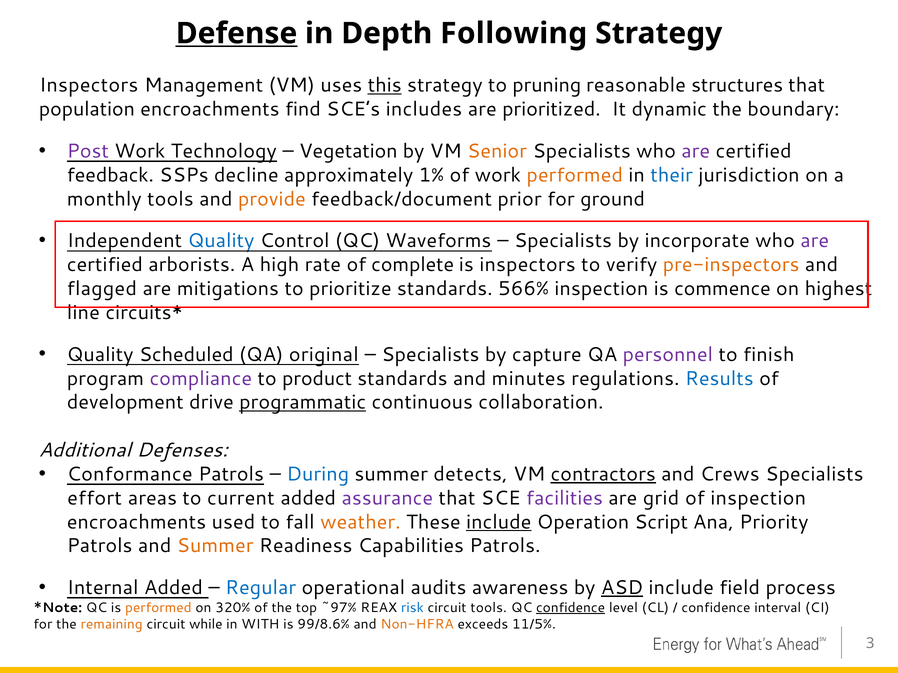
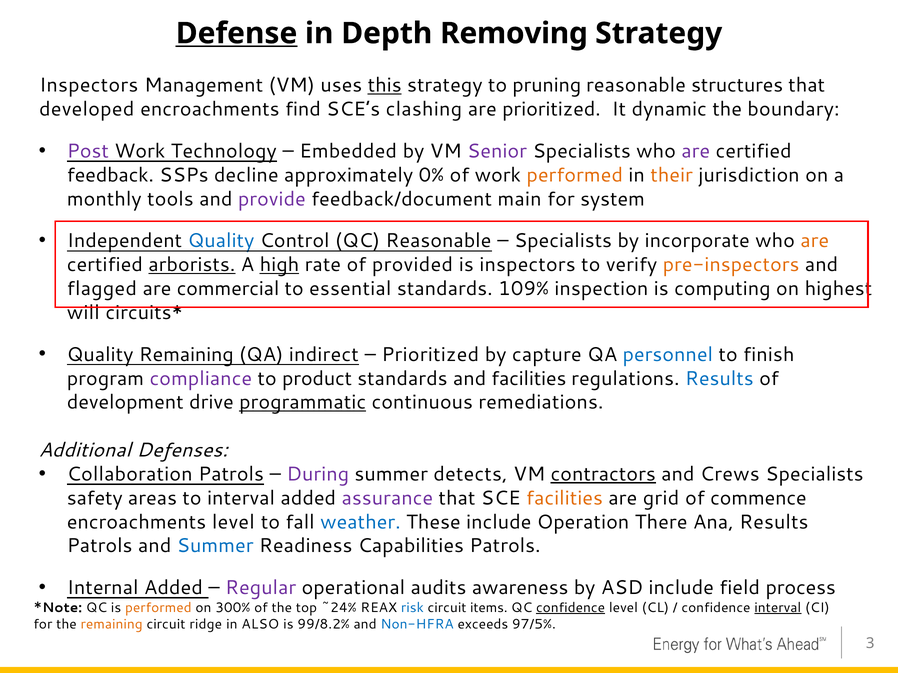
Following: Following -> Removing
population: population -> developed
includes: includes -> clashing
Vegetation: Vegetation -> Embedded
Senior colour: orange -> purple
1%: 1% -> 0%
their colour: blue -> orange
provide colour: orange -> purple
prior: prior -> main
ground: ground -> system
QC Waveforms: Waveforms -> Reasonable
are at (815, 241) colour: purple -> orange
arborists underline: none -> present
high underline: none -> present
complete: complete -> provided
mitigations: mitigations -> commercial
prioritize: prioritize -> essential
566%: 566% -> 109%
commence: commence -> computing
line: line -> will
Quality Scheduled: Scheduled -> Remaining
original: original -> indirect
Specialists at (430, 355): Specialists -> Prioritized
personnel colour: purple -> blue
and minutes: minutes -> facilities
collaboration: collaboration -> remediations
Conformance: Conformance -> Collaboration
During colour: blue -> purple
effort: effort -> safety
to current: current -> interval
facilities at (565, 498) colour: purple -> orange
of inspection: inspection -> commence
encroachments used: used -> level
weather colour: orange -> blue
include at (499, 522) underline: present -> none
Script: Script -> There
Ana Priority: Priority -> Results
Summer at (215, 546) colour: orange -> blue
Regular colour: blue -> purple
ASD underline: present -> none
320%: 320% -> 300%
~97%: ~97% -> ~24%
circuit tools: tools -> items
interval at (778, 608) underline: none -> present
while: while -> ridge
WITH: WITH -> ALSO
99/8.6%: 99/8.6% -> 99/8.2%
Non-HFRA colour: orange -> blue
11/5%: 11/5% -> 97/5%
